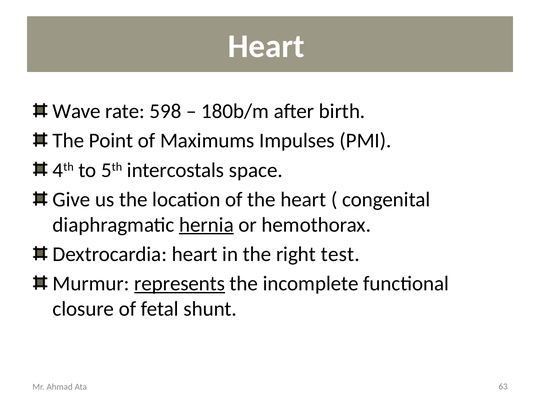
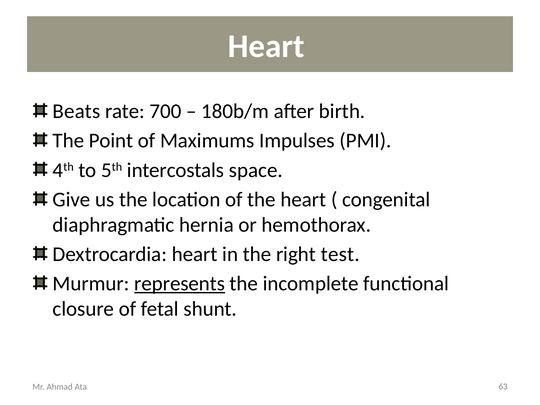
Wave: Wave -> Beats
598: 598 -> 700
hernia underline: present -> none
